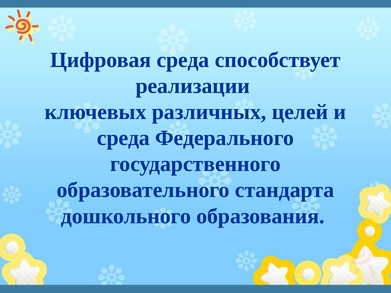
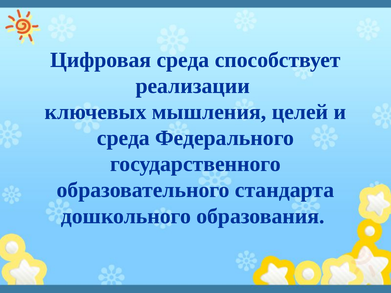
различных: различных -> мышления
